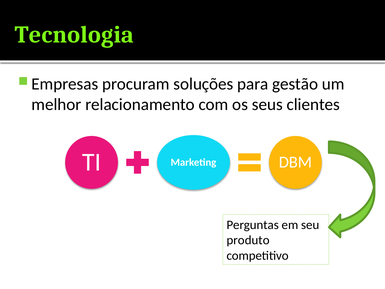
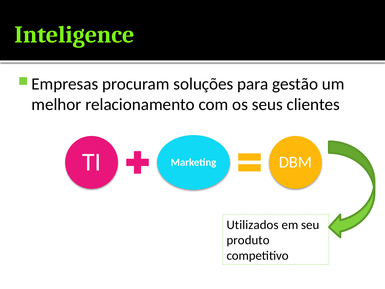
Tecnologia: Tecnologia -> Inteligence
Perguntas: Perguntas -> Utilizados
